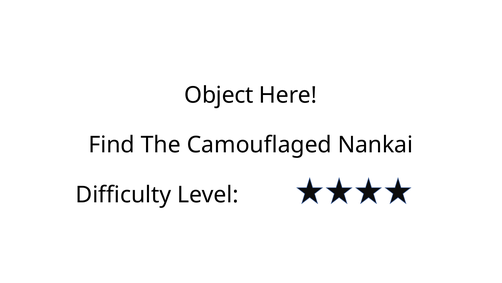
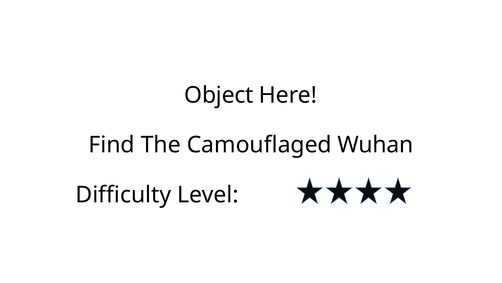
Nankai: Nankai -> Wuhan
